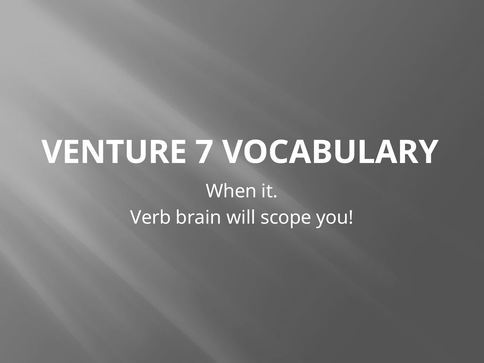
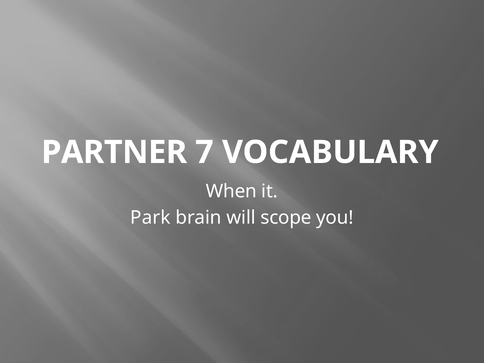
VENTURE: VENTURE -> PARTNER
Verb: Verb -> Park
